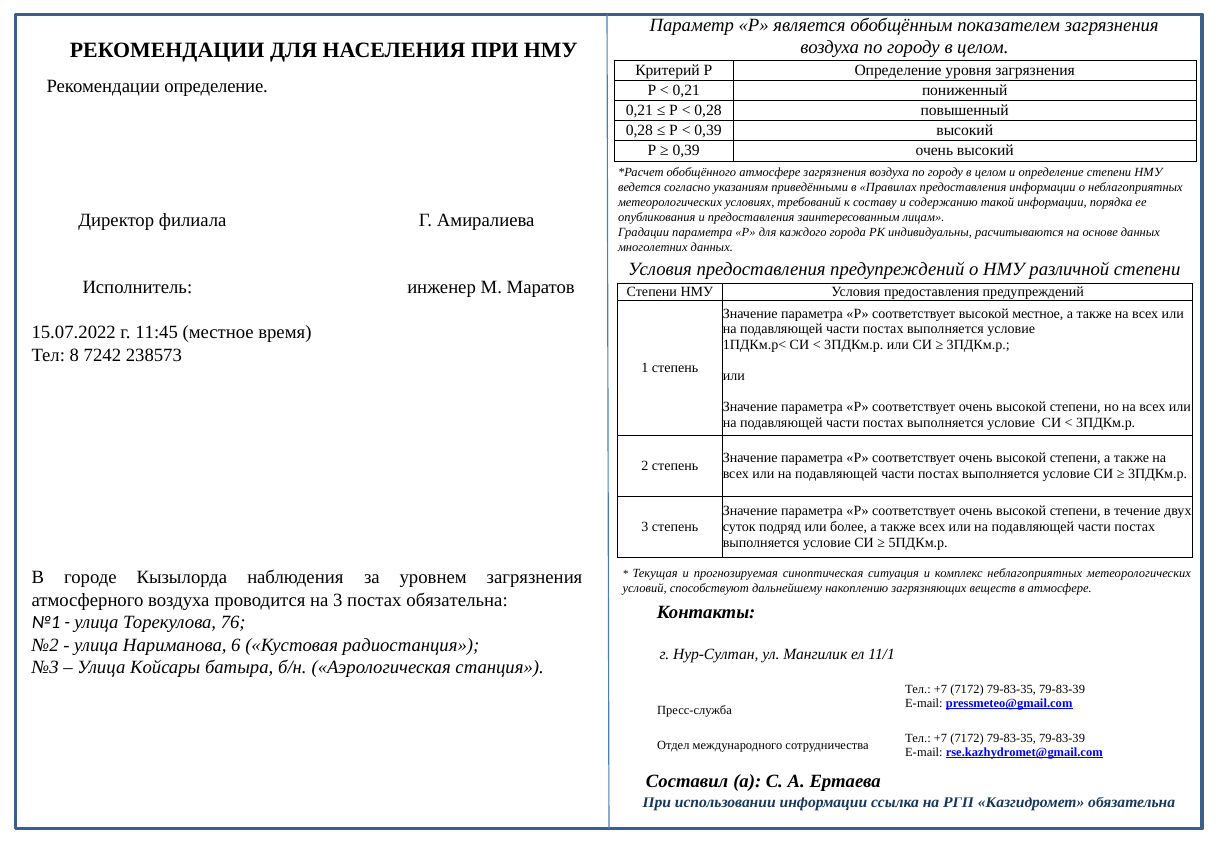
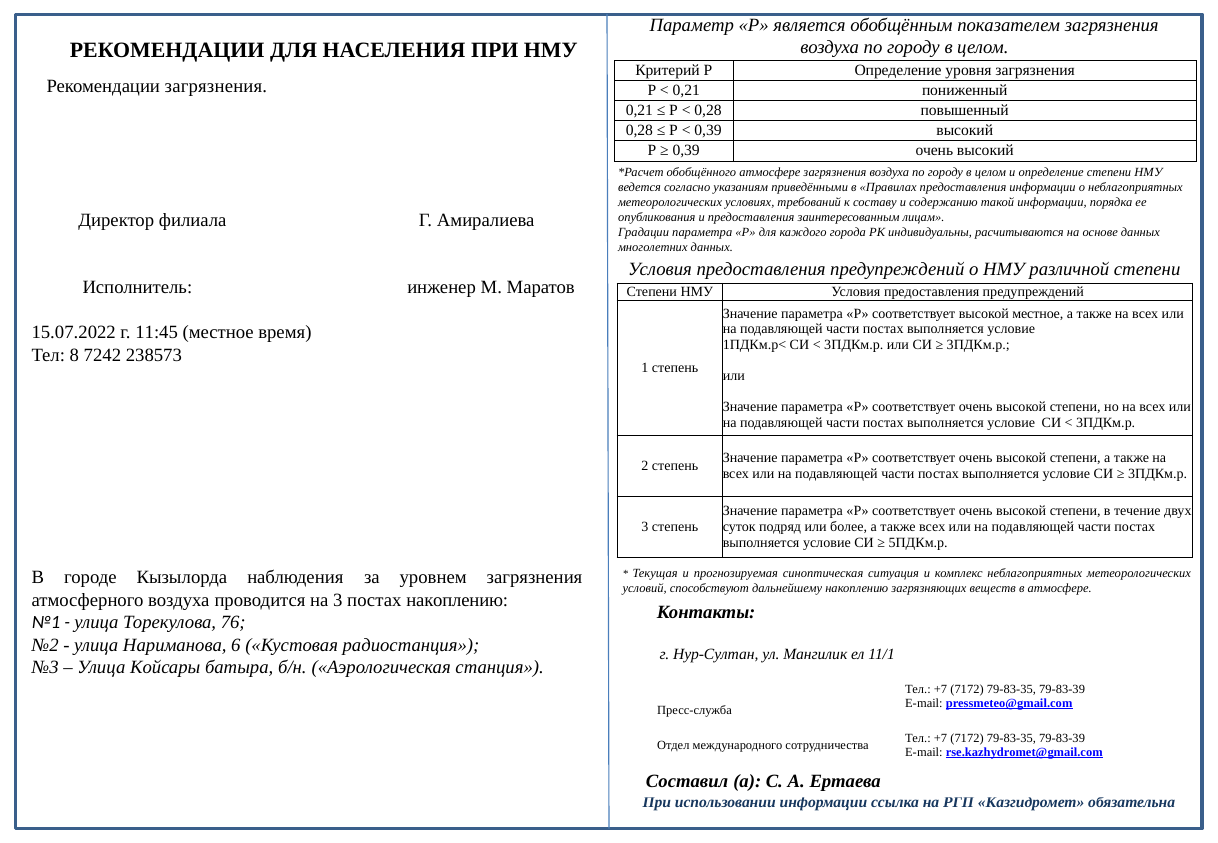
Рекомендации определение: определение -> загрязнения
постах обязательна: обязательна -> накоплению
